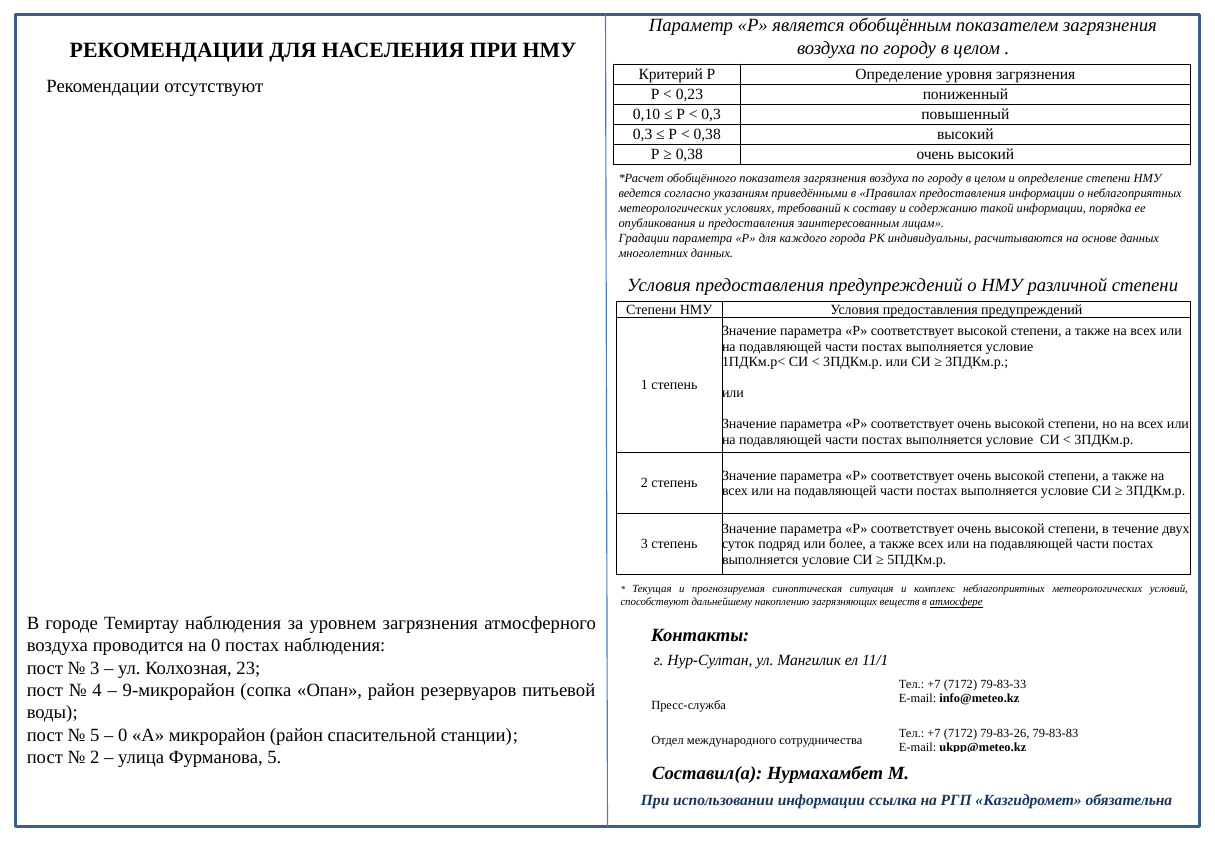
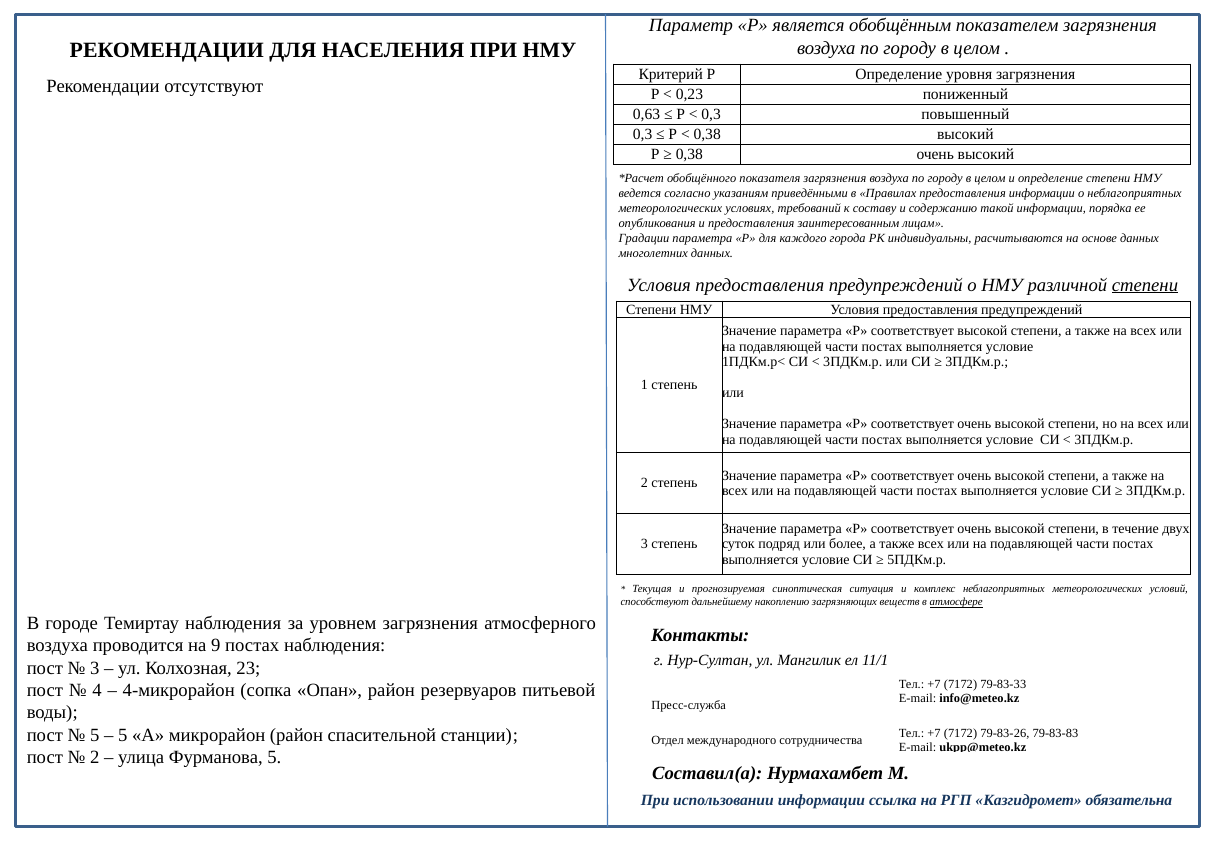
0,10: 0,10 -> 0,63
степени at (1145, 285) underline: none -> present
на 0: 0 -> 9
9-микрорайон: 9-микрорайон -> 4-микрорайон
0 at (123, 735): 0 -> 5
